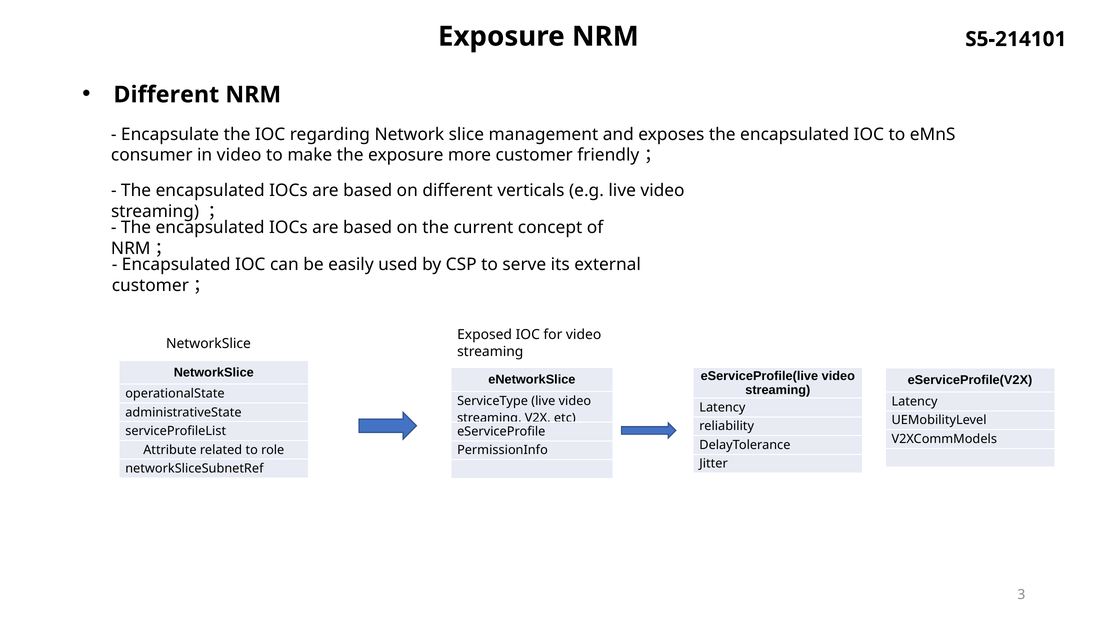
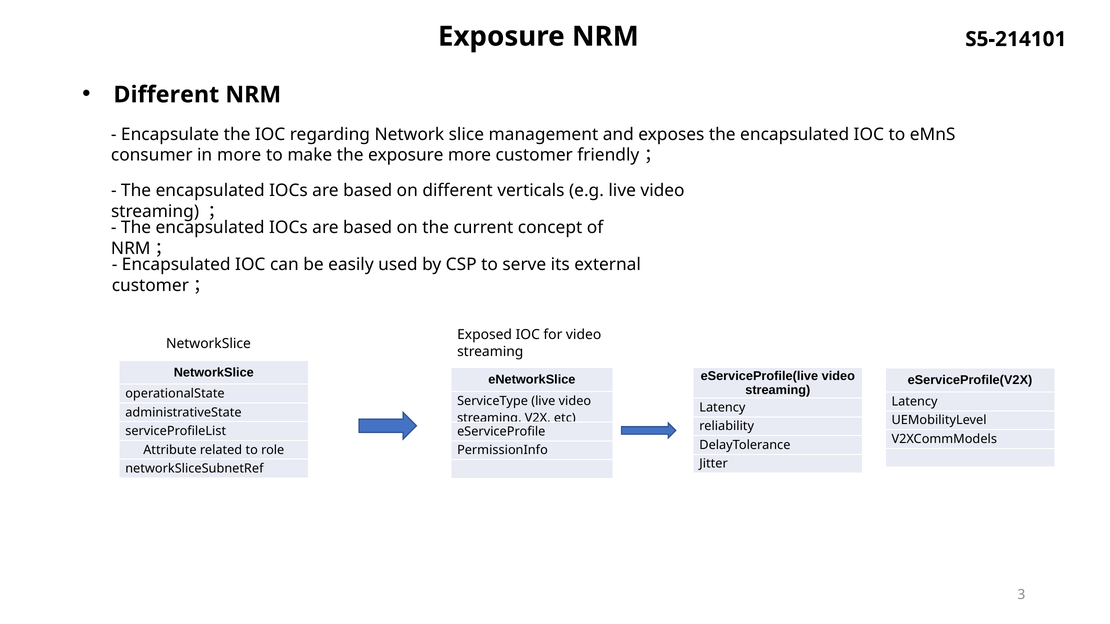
in video: video -> more
